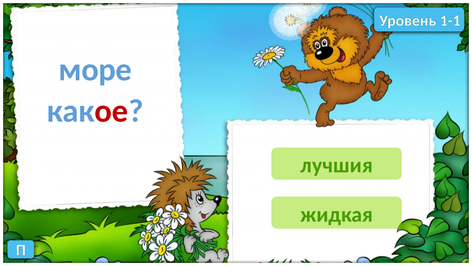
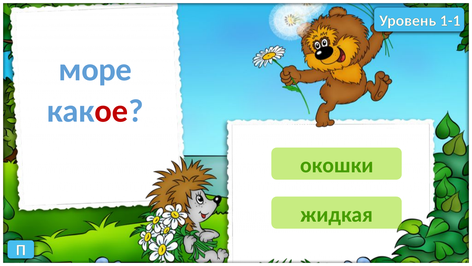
лучшия: лучшия -> окошки
